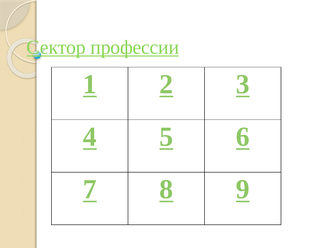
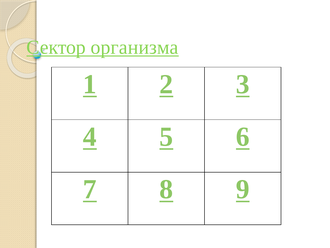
профессии: профессии -> организма
